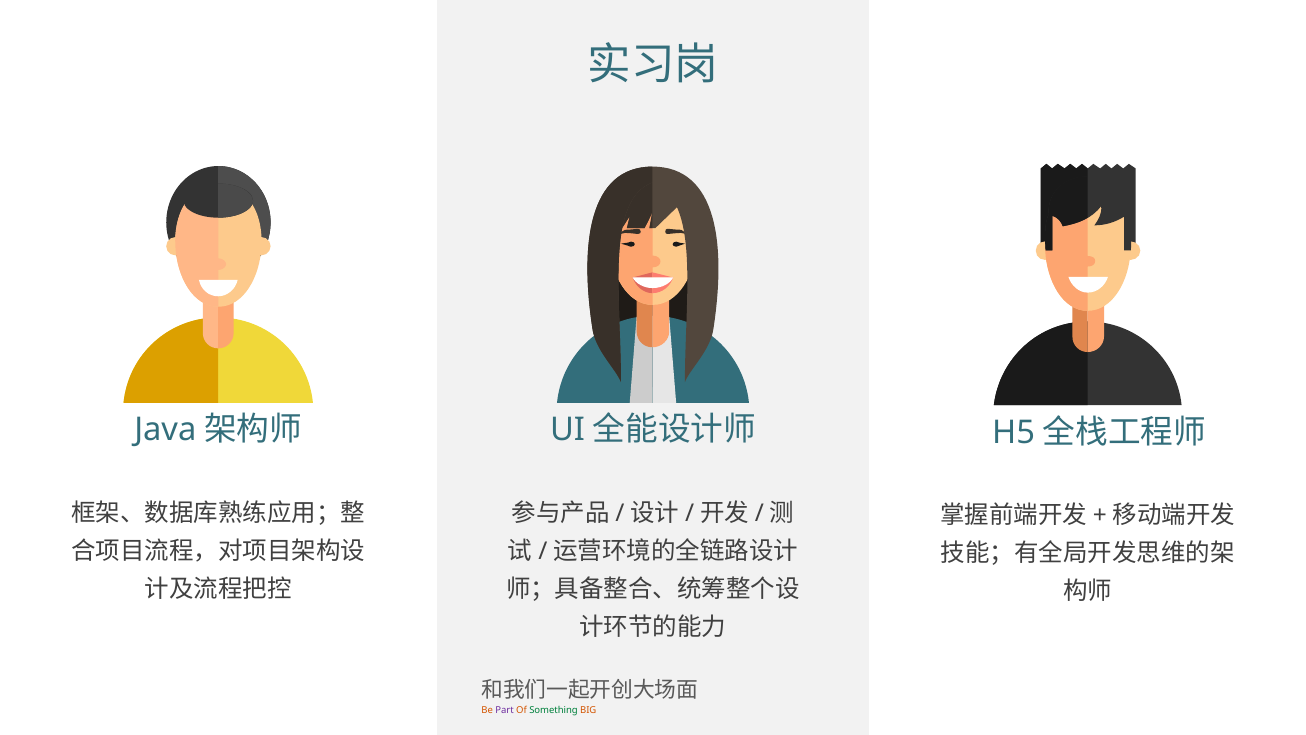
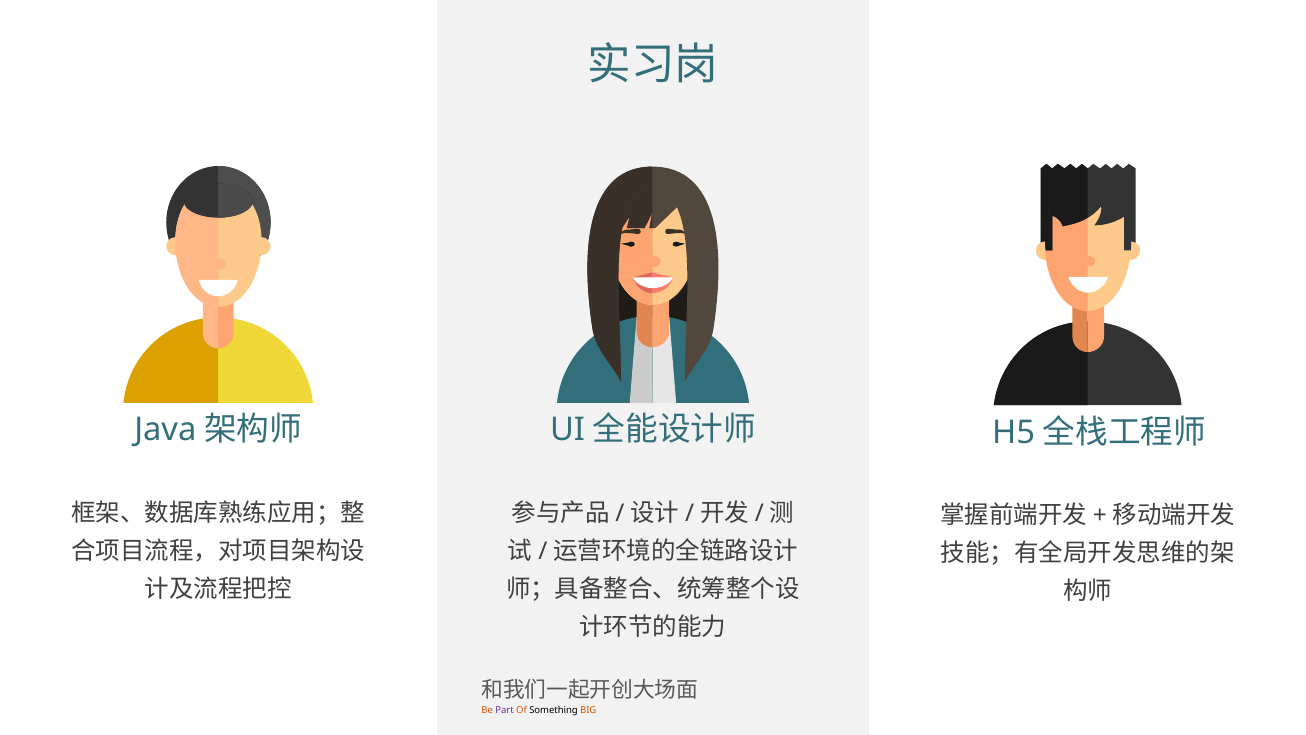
Something colour: green -> black
